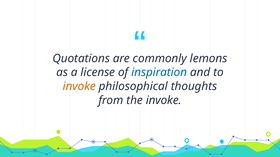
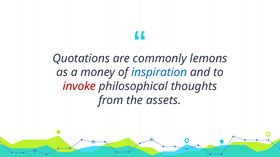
license: license -> money
invoke at (79, 87) colour: orange -> red
the invoke: invoke -> assets
